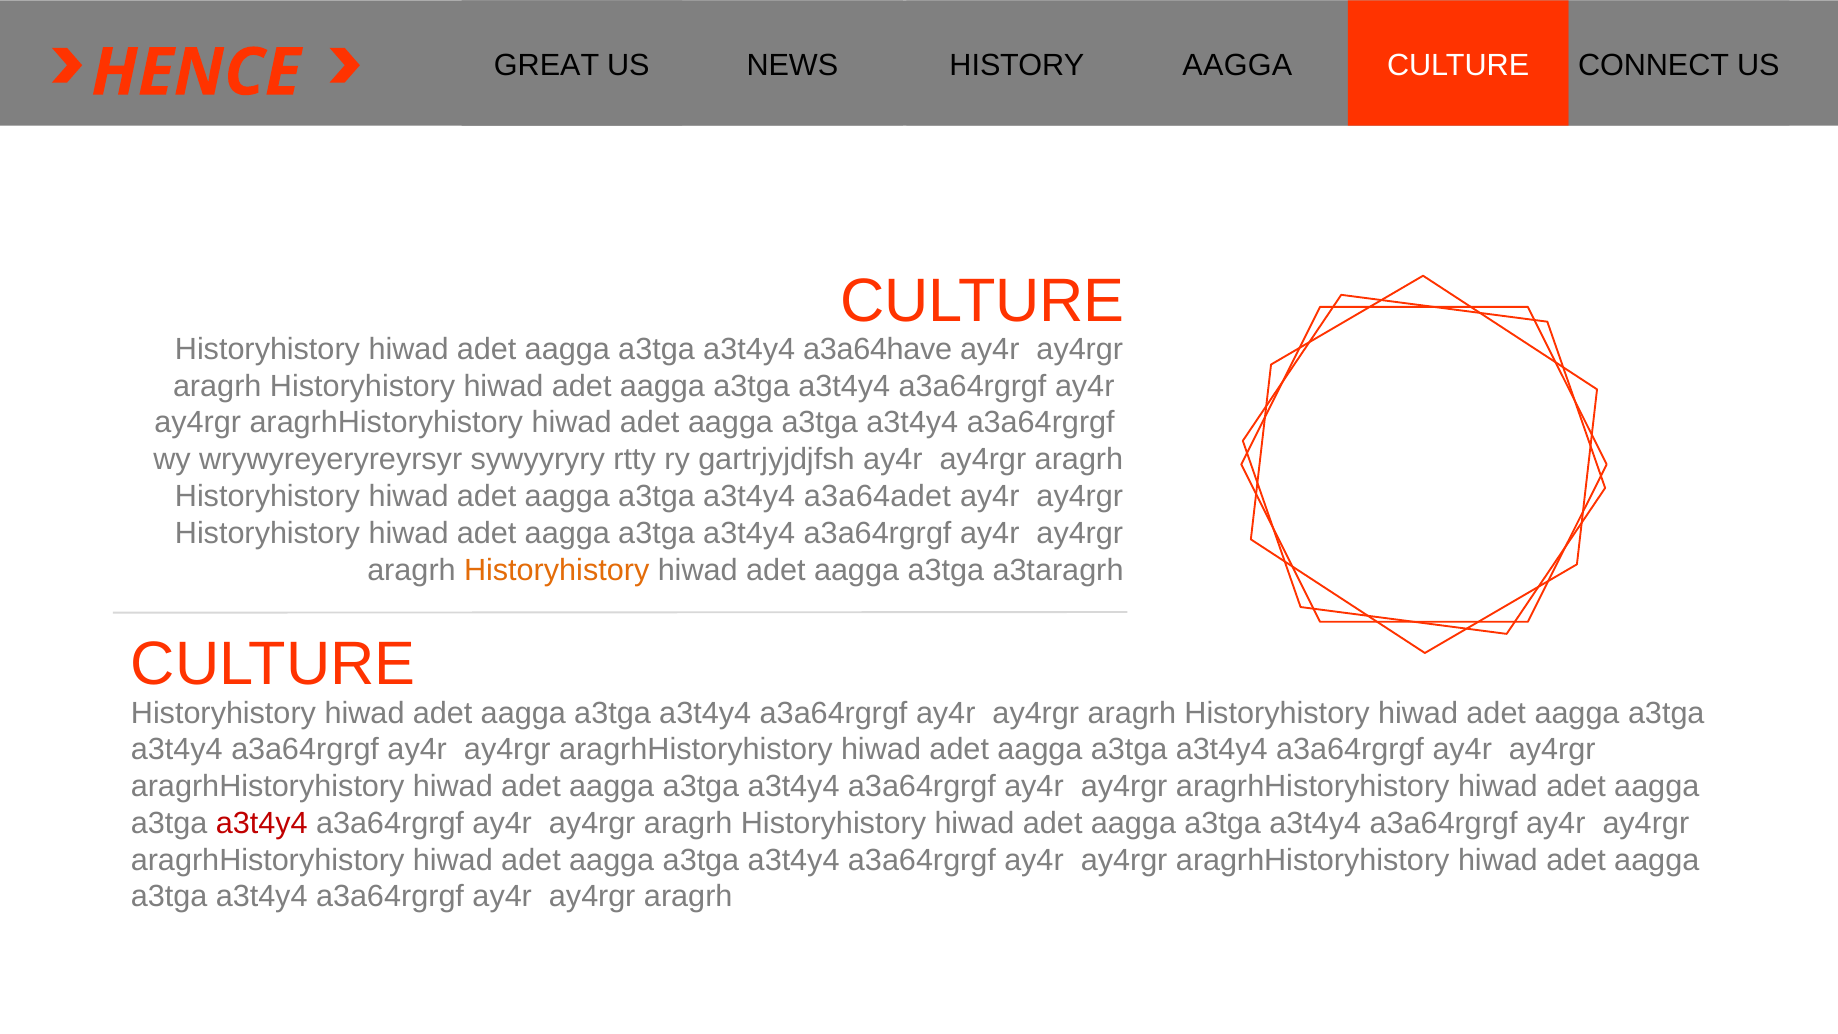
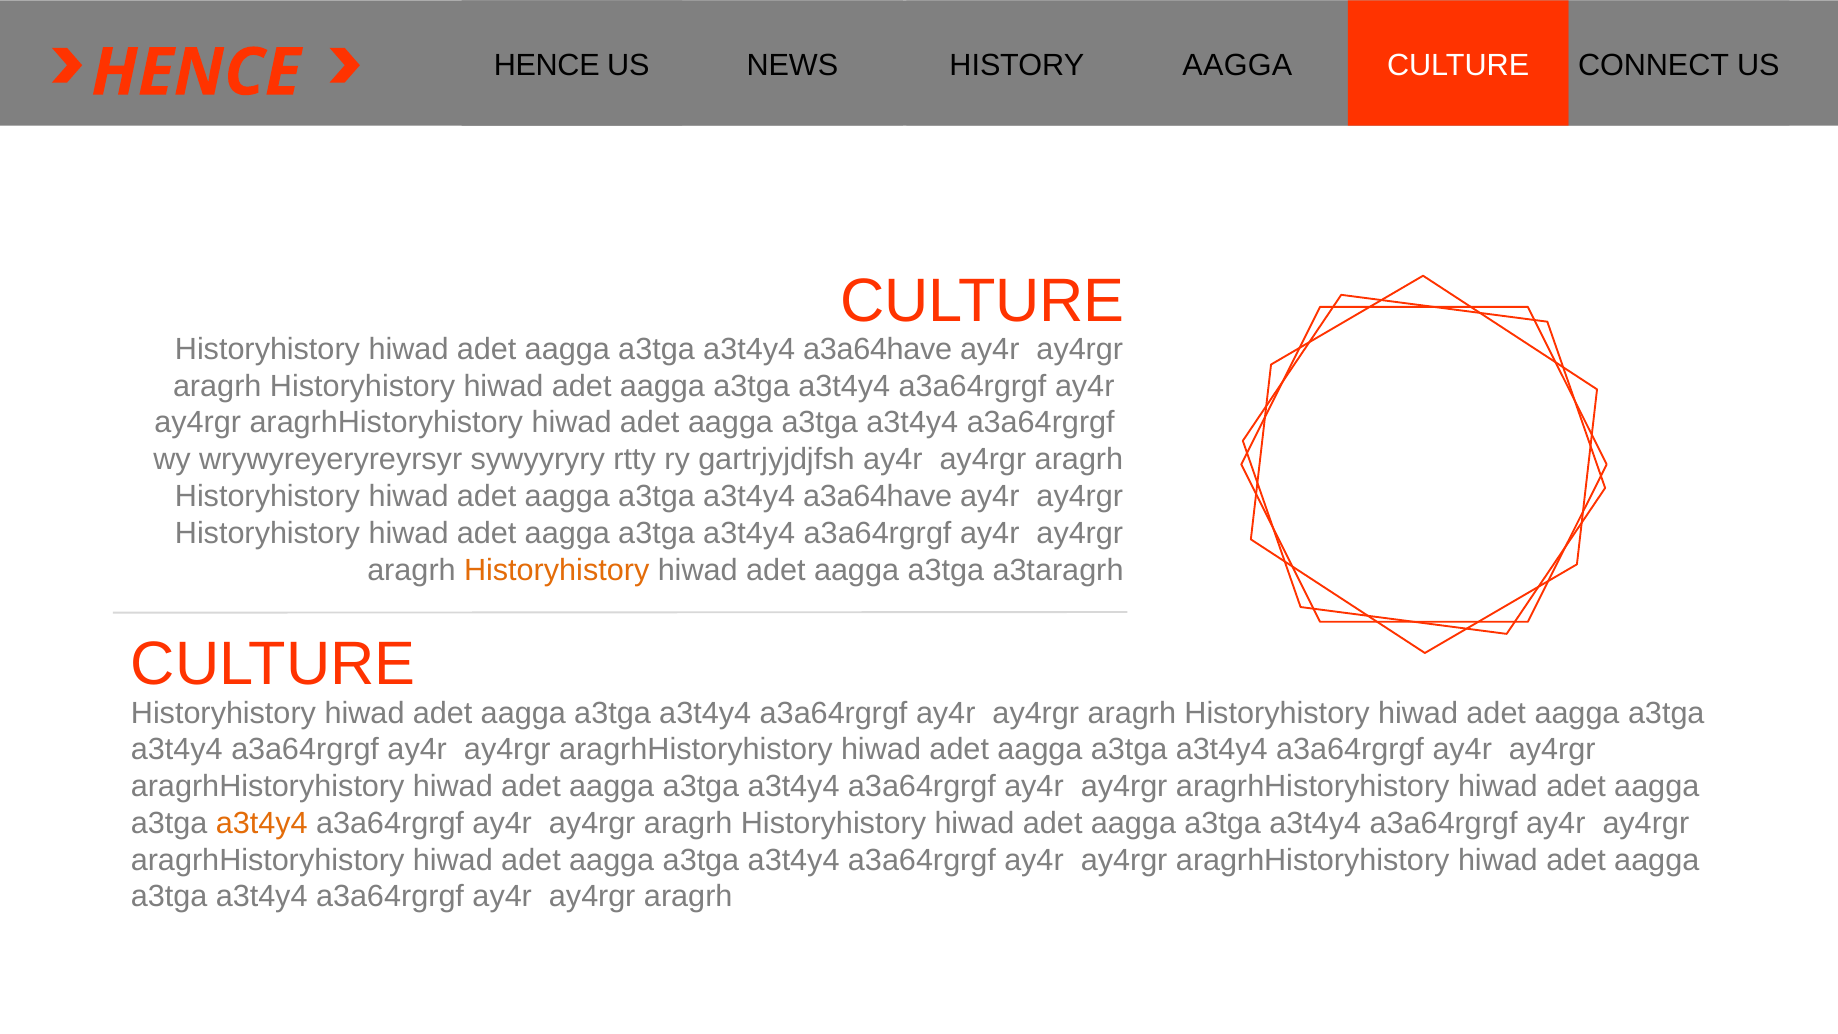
GREAT at (547, 65): GREAT -> HENCE
a3a64adet at (877, 496): a3a64adet -> a3a64have
a3t4y4 at (262, 823) colour: red -> orange
